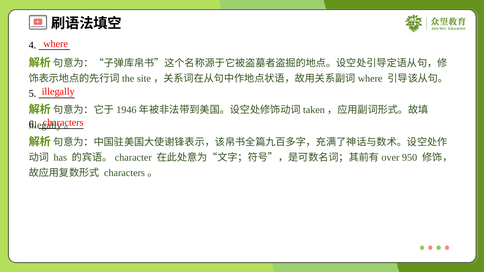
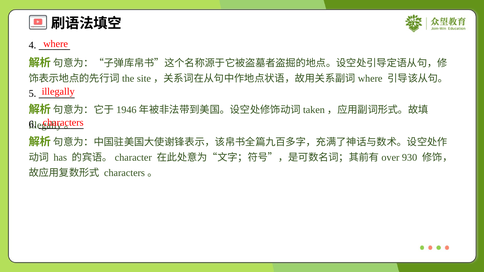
950: 950 -> 930
